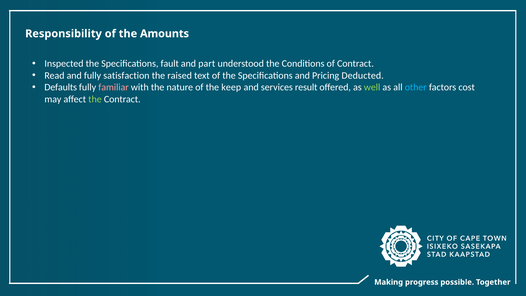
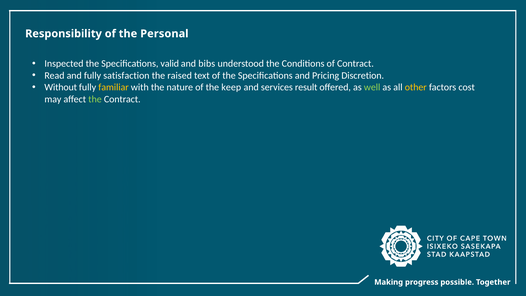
Amounts: Amounts -> Personal
fault: fault -> valid
part: part -> bibs
Deducted: Deducted -> Discretion
Defaults: Defaults -> Without
familiar colour: pink -> yellow
other colour: light blue -> yellow
